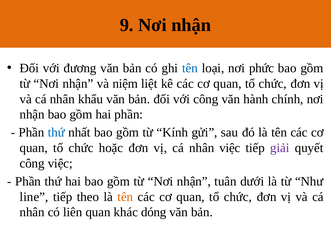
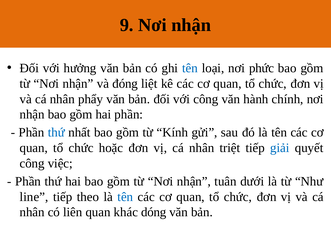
đương: đương -> hưởng
niệm: niệm -> đóng
khẩu: khẩu -> phẩy
nhân việc: việc -> triệt
giải colour: purple -> blue
tên at (125, 197) colour: orange -> blue
